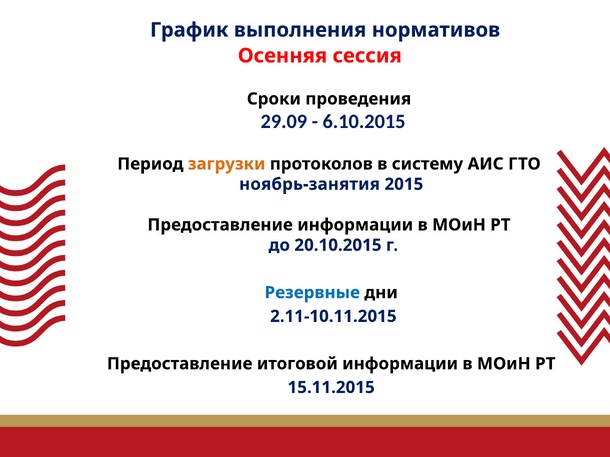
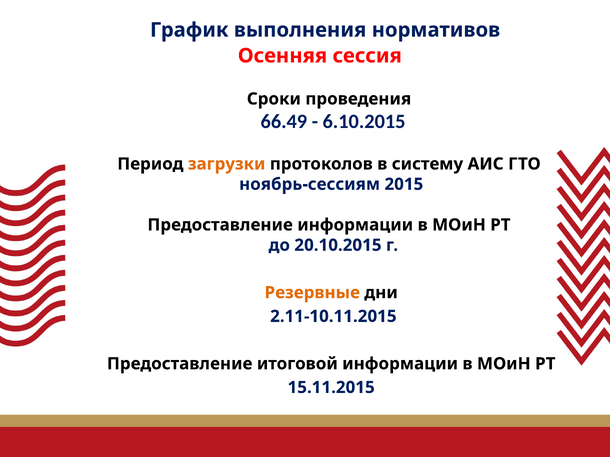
29.09: 29.09 -> 66.49
ноябрь-занятия: ноябрь-занятия -> ноябрь-сессиям
Резервные colour: blue -> orange
